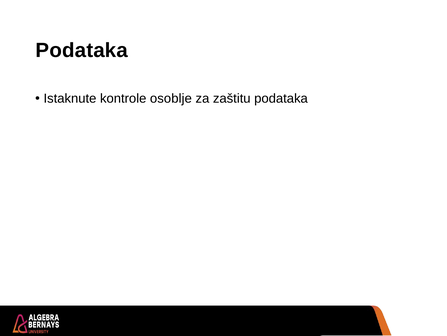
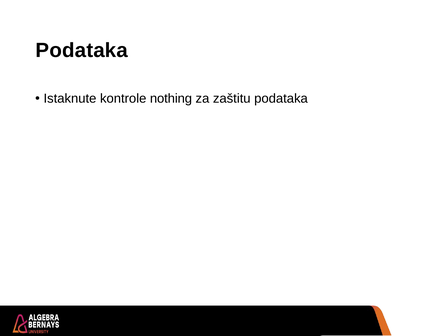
osoblje: osoblje -> nothing
